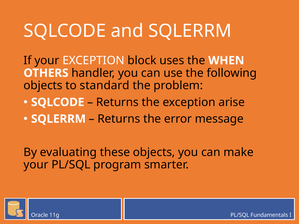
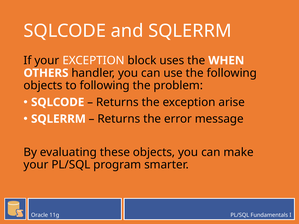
to standard: standard -> following
